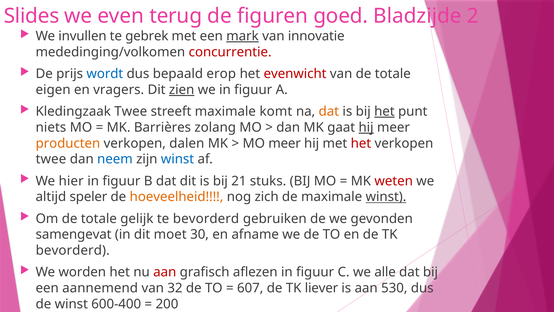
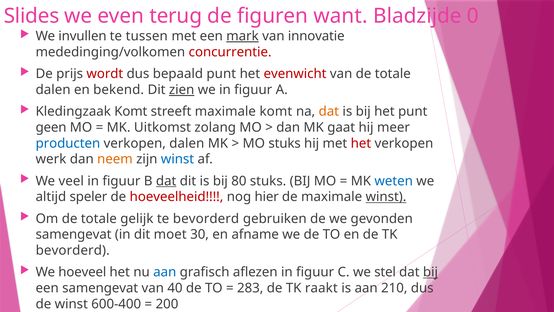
goed: goed -> want
2: 2 -> 0
gebrek: gebrek -> tussen
wordt colour: blue -> red
bepaald erop: erop -> punt
eigen at (53, 90): eigen -> dalen
vragers: vragers -> bekend
Kledingzaak Twee: Twee -> Komt
het at (384, 111) underline: present -> none
niets: niets -> geen
Barrières: Barrières -> Uitkomst
hij at (366, 127) underline: present -> none
producten colour: orange -> blue
MO meer: meer -> stuks
twee at (51, 159): twee -> werk
neem colour: blue -> orange
hier: hier -> veel
dat at (166, 181) underline: none -> present
21: 21 -> 80
weten colour: red -> blue
hoeveelheid colour: orange -> red
zich: zich -> hier
worden: worden -> hoeveel
aan at (165, 272) colour: red -> blue
alle: alle -> stel
bij at (430, 272) underline: none -> present
een aannemend: aannemend -> samengevat
32: 32 -> 40
607: 607 -> 283
liever: liever -> raakt
530: 530 -> 210
